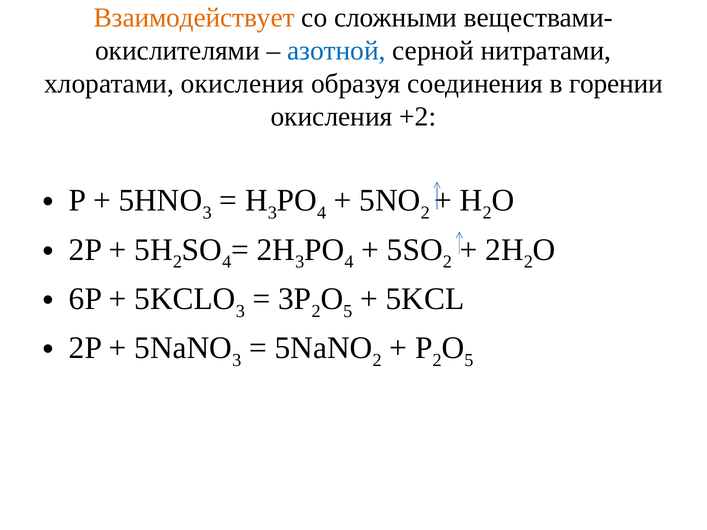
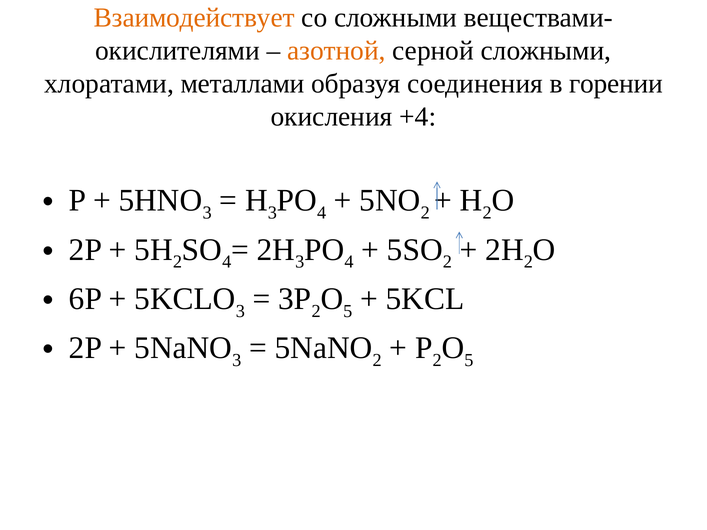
азотной colour: blue -> orange
серной нитратами: нитратами -> сложными
хлоратами окисления: окисления -> металлами
+2: +2 -> +4
